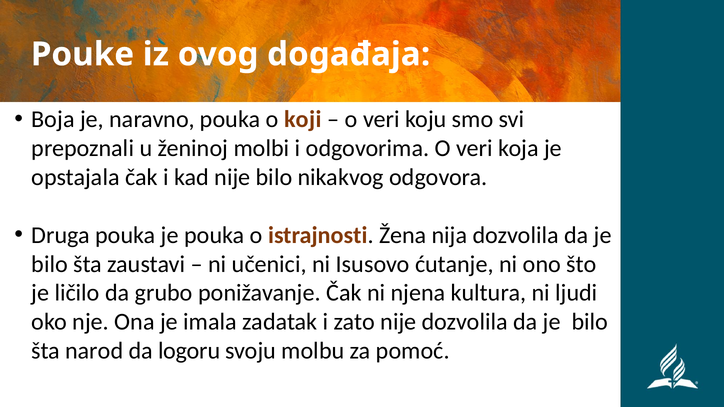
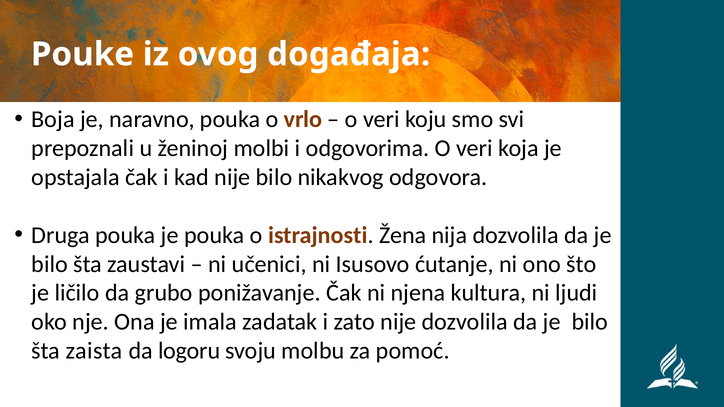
koji: koji -> vrlo
narod: narod -> zaista
